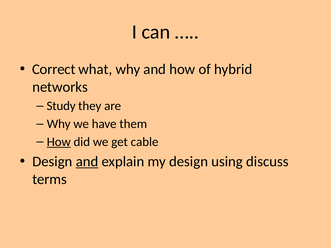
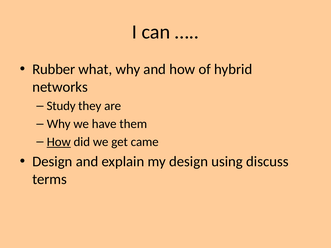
Correct: Correct -> Rubber
cable: cable -> came
and at (87, 162) underline: present -> none
